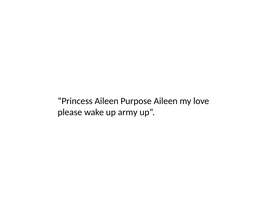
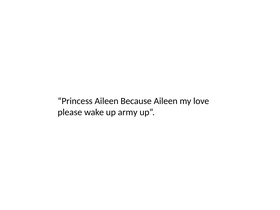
Purpose: Purpose -> Because
